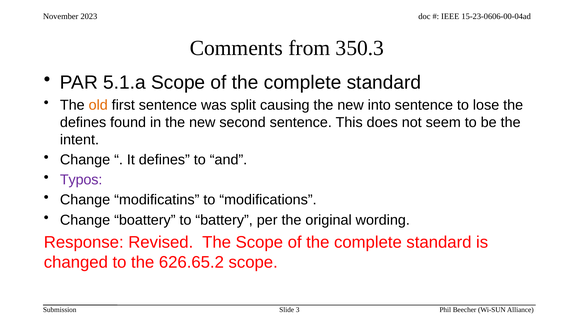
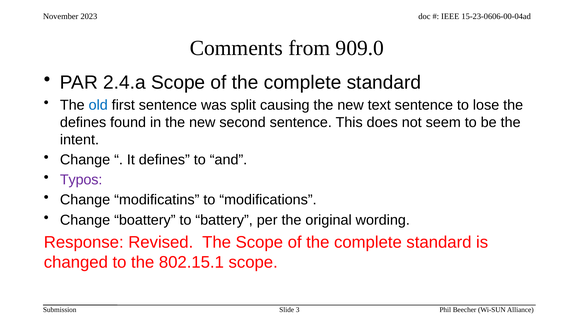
350.3: 350.3 -> 909.0
5.1.a: 5.1.a -> 2.4.a
old colour: orange -> blue
into: into -> text
626.65.2: 626.65.2 -> 802.15.1
